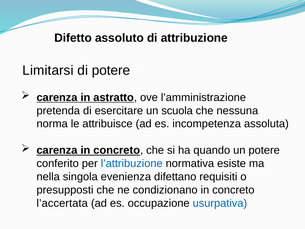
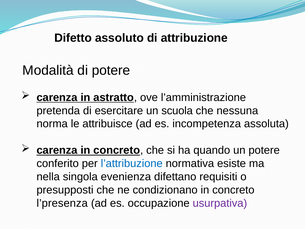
Limitarsi: Limitarsi -> Modalità
l’accertata: l’accertata -> l’presenza
usurpativa colour: blue -> purple
